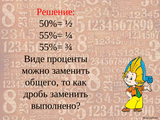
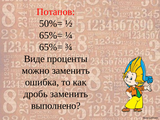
Решение: Решение -> Потапов
55%= at (51, 35): 55%= -> 65%=
55%= at (51, 47): 55%= -> 65%=
общего: общего -> ошибка
